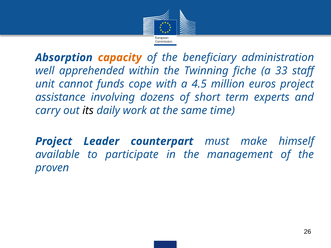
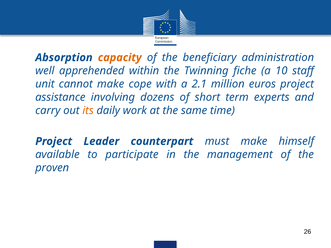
33: 33 -> 10
cannot funds: funds -> make
4.5: 4.5 -> 2.1
its colour: black -> orange
